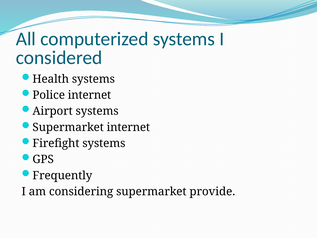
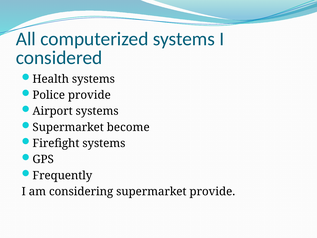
Police internet: internet -> provide
Supermarket internet: internet -> become
